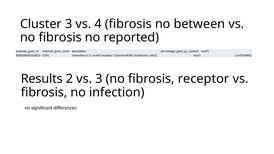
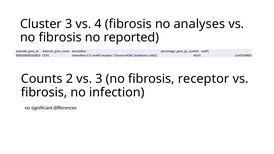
between: between -> analyses
Results: Results -> Counts
